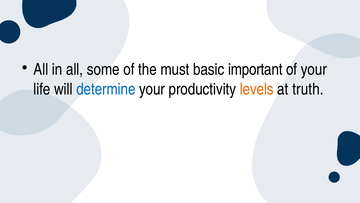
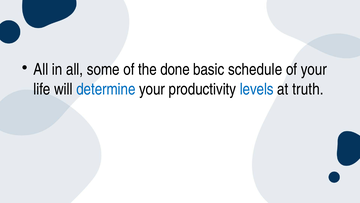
must: must -> done
important: important -> schedule
levels colour: orange -> blue
